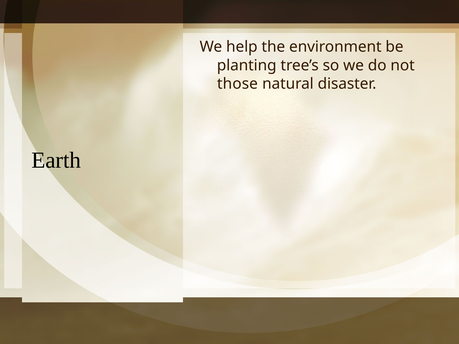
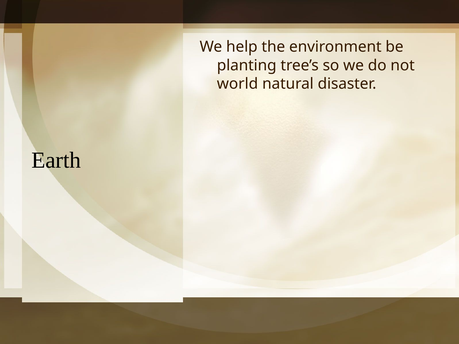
those: those -> world
